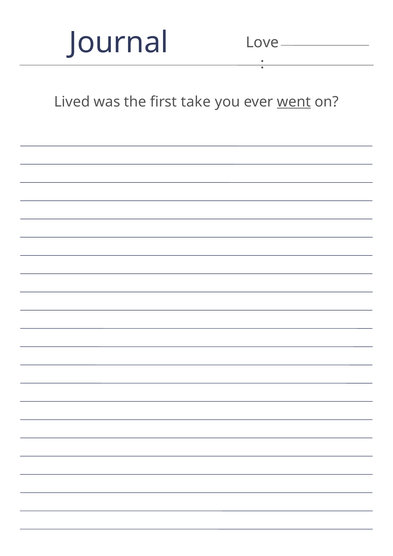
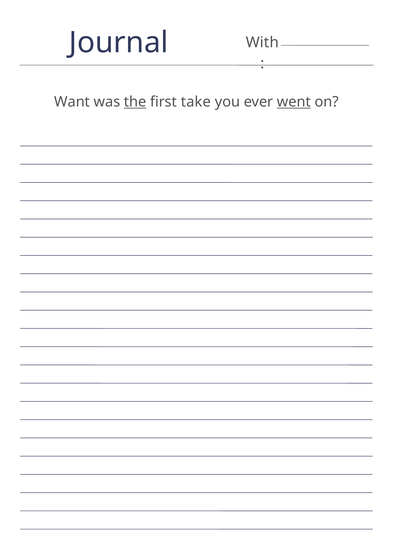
Love: Love -> With
Lived: Lived -> Want
the underline: none -> present
